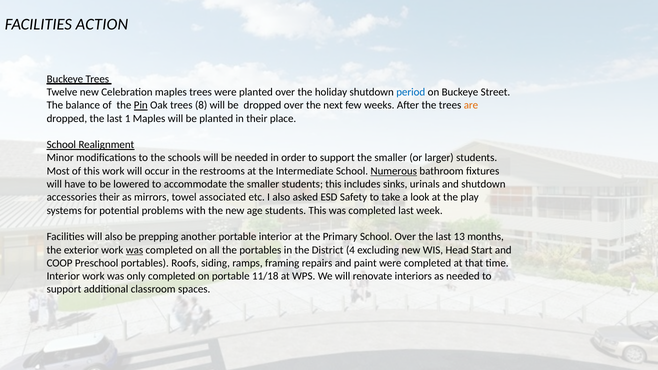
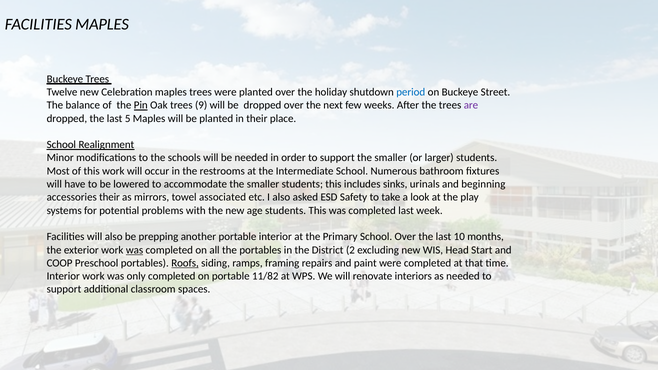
FACILITIES ACTION: ACTION -> MAPLES
8: 8 -> 9
are colour: orange -> purple
1: 1 -> 5
Numerous underline: present -> none
and shutdown: shutdown -> beginning
13: 13 -> 10
4: 4 -> 2
Roofs underline: none -> present
11/18: 11/18 -> 11/82
